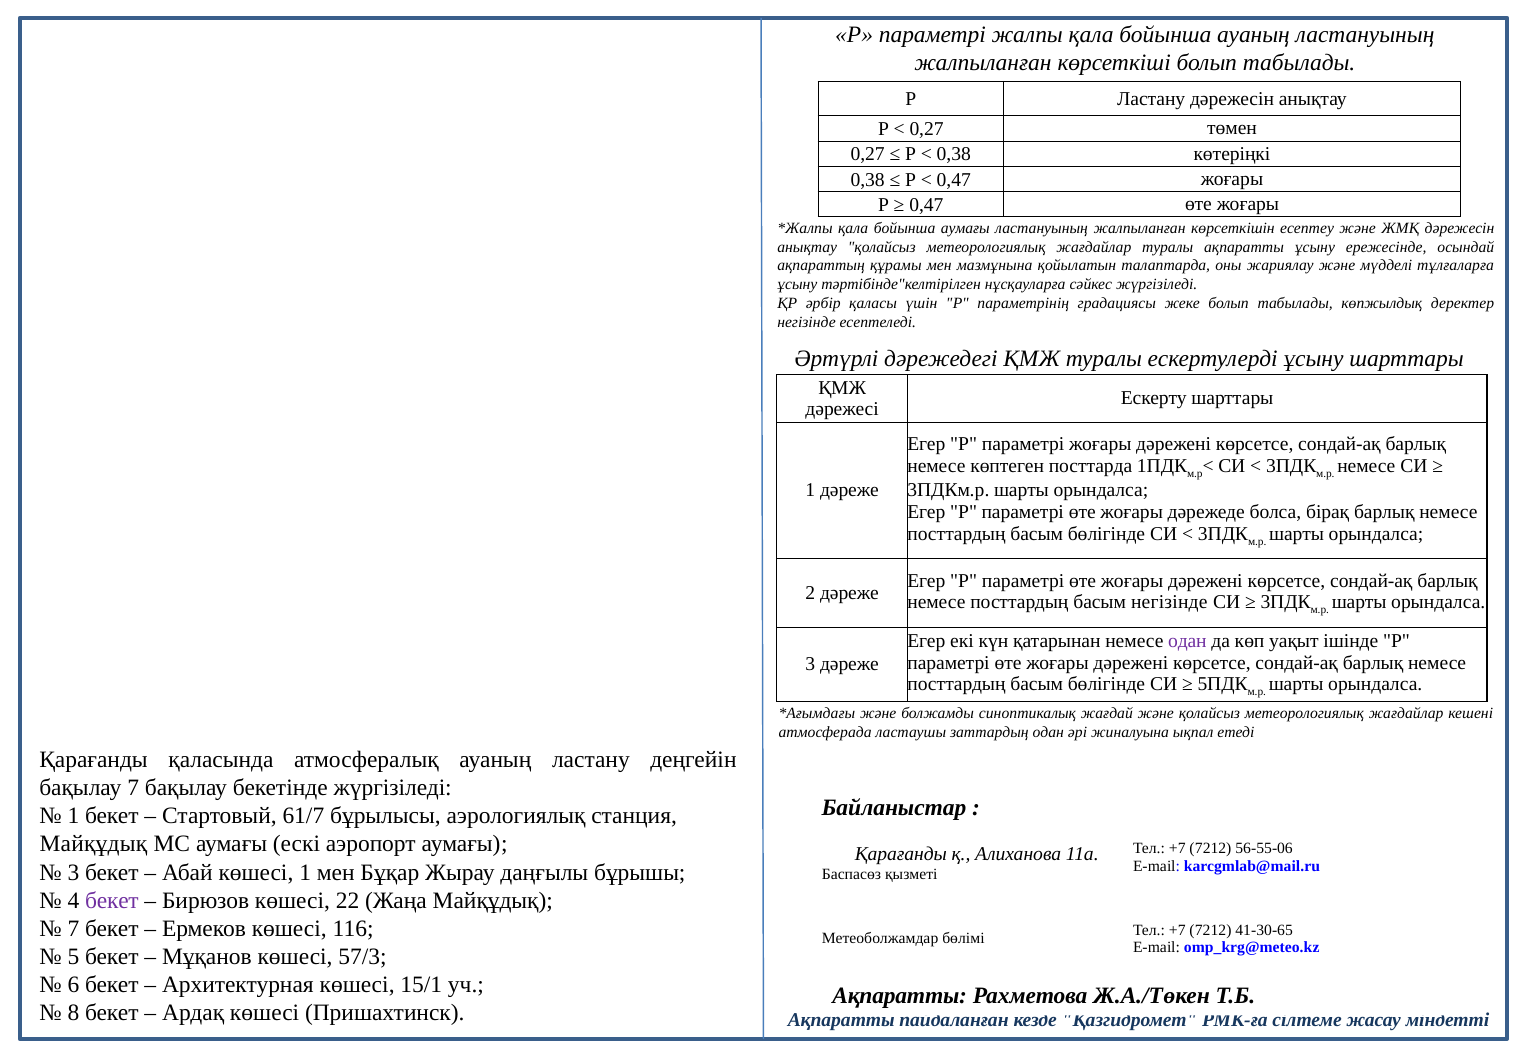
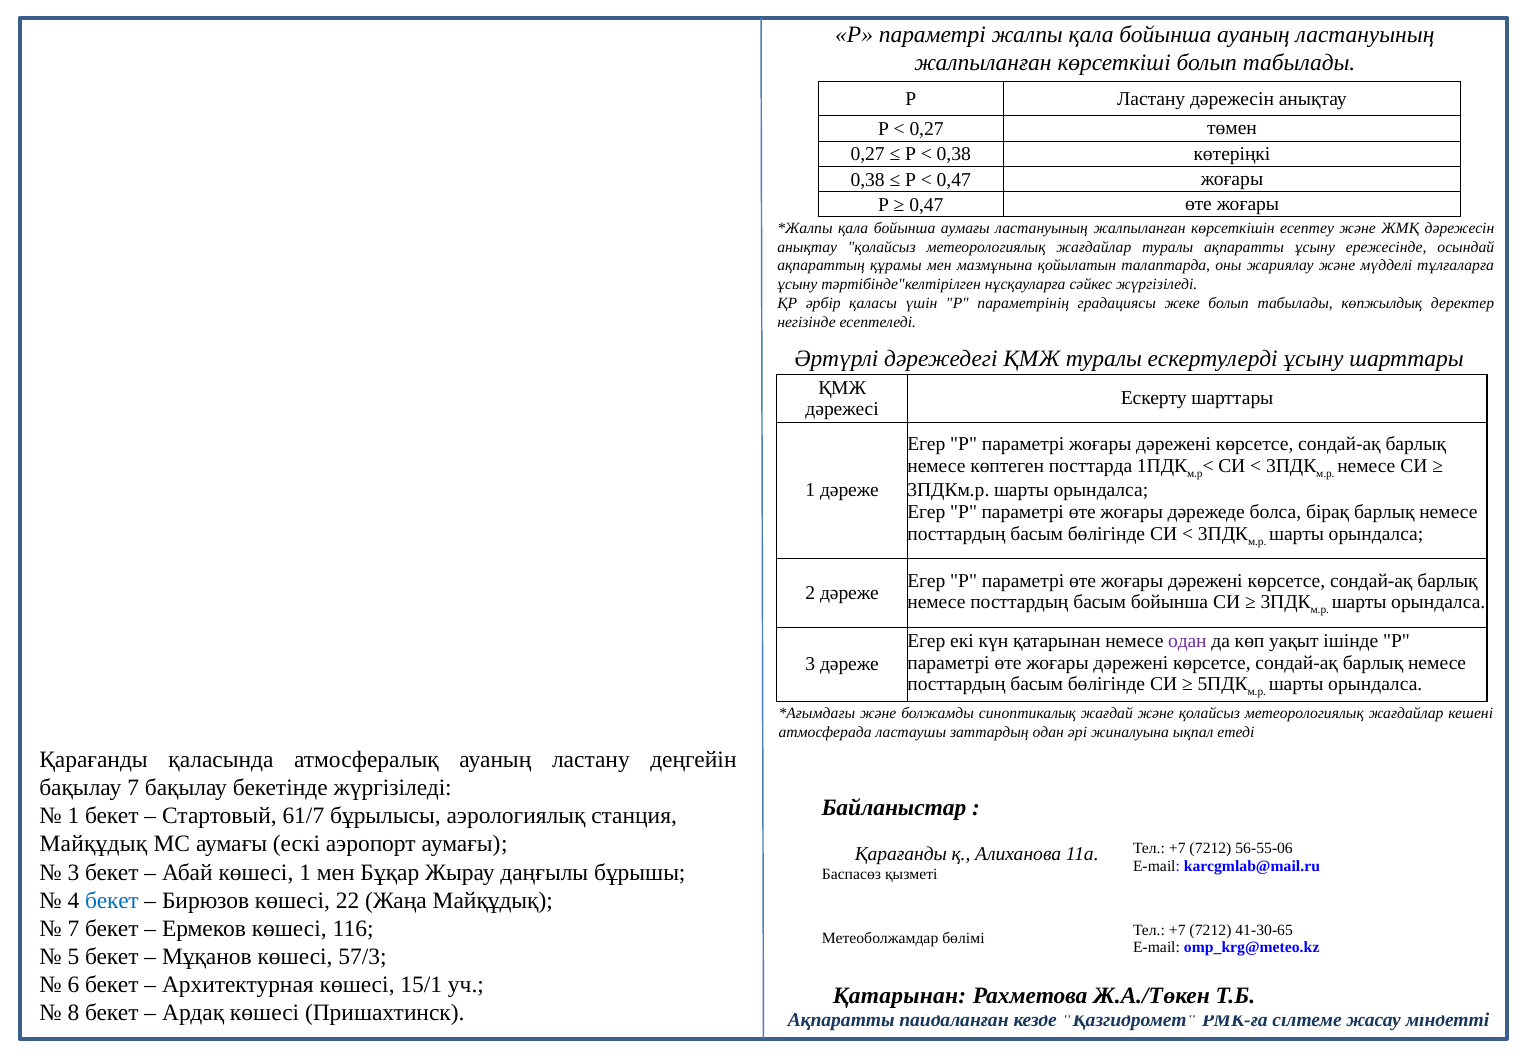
басым негізінде: негізінде -> бойынша
бекет at (112, 901) colour: purple -> blue
Ақпаратты at (900, 996): Ақпаратты -> Қатарынан
